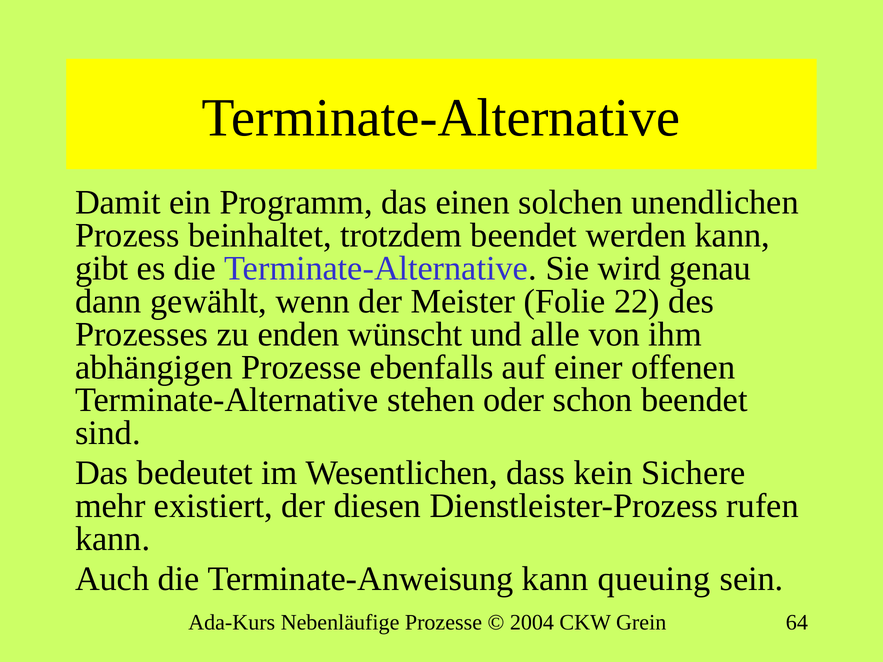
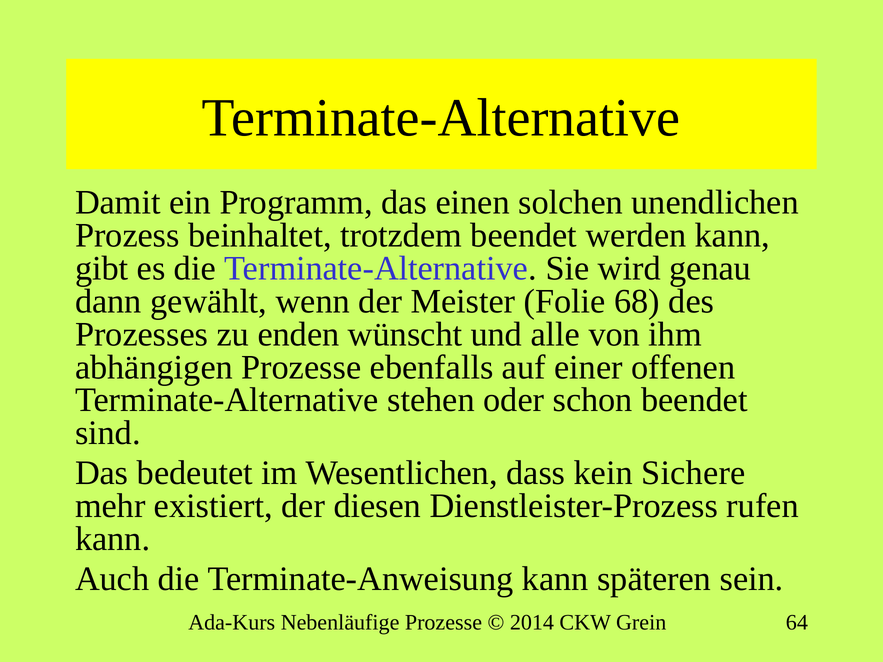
22: 22 -> 68
queuing: queuing -> späteren
2004: 2004 -> 2014
